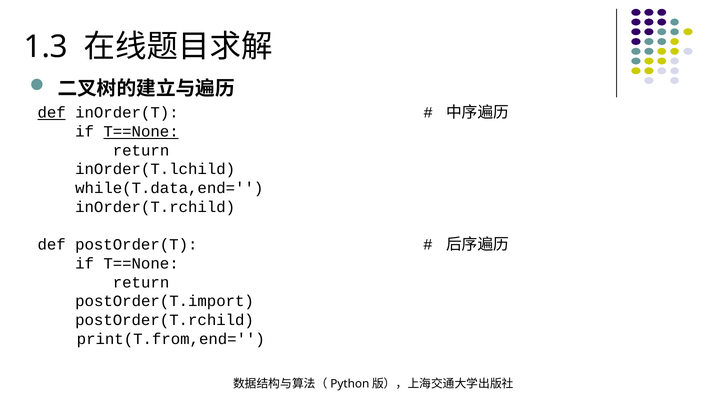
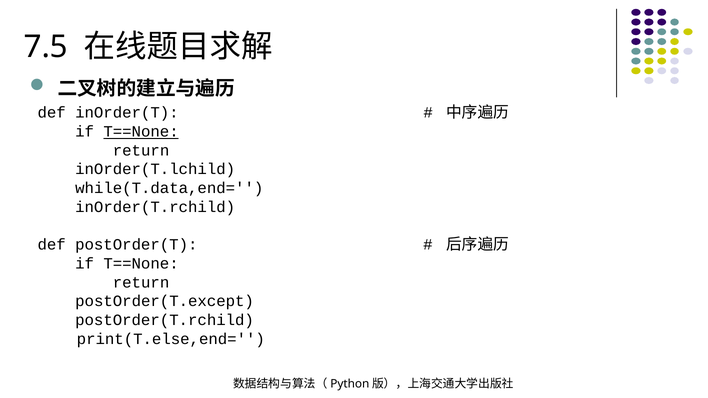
1.3: 1.3 -> 7.5
def at (52, 113) underline: present -> none
postOrder(T.import: postOrder(T.import -> postOrder(T.except
print(T.from,end=: print(T.from,end= -> print(T.else,end=
